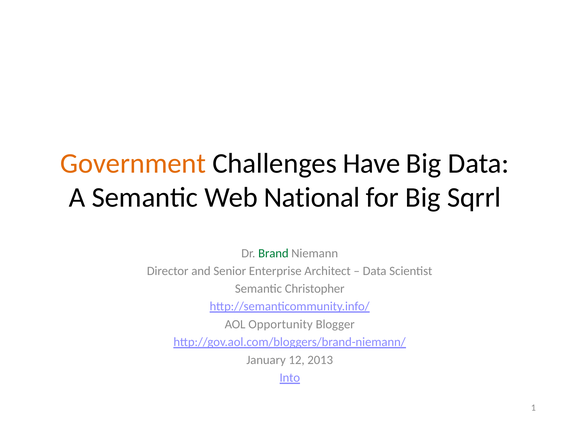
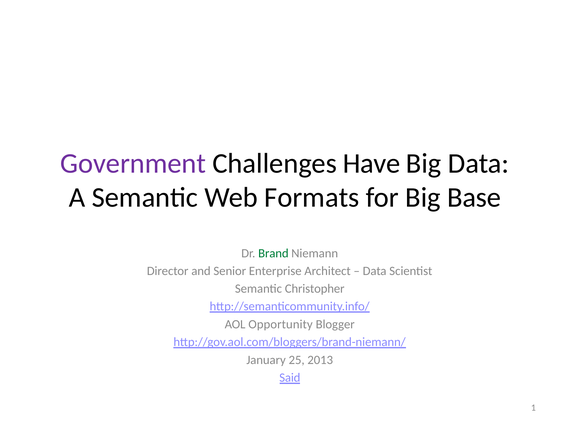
Government colour: orange -> purple
National: National -> Formats
Sqrrl: Sqrrl -> Base
12: 12 -> 25
Into: Into -> Said
